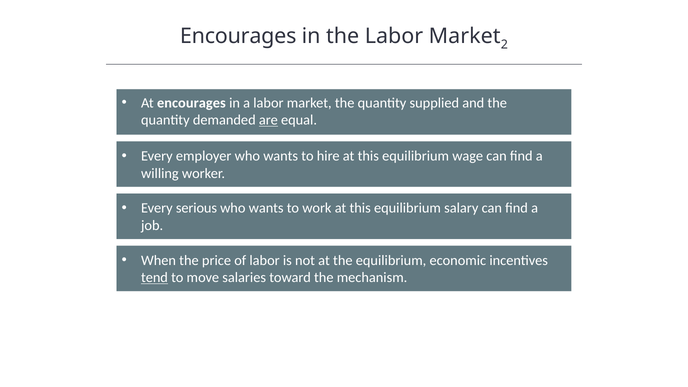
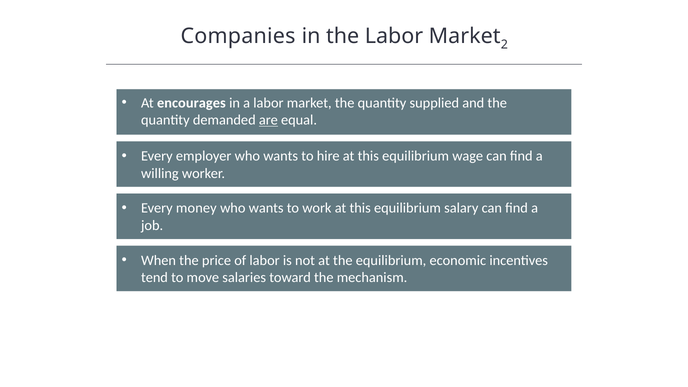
Encourages at (238, 36): Encourages -> Companies
serious: serious -> money
tend underline: present -> none
